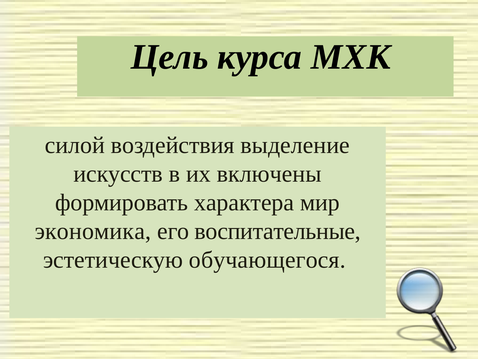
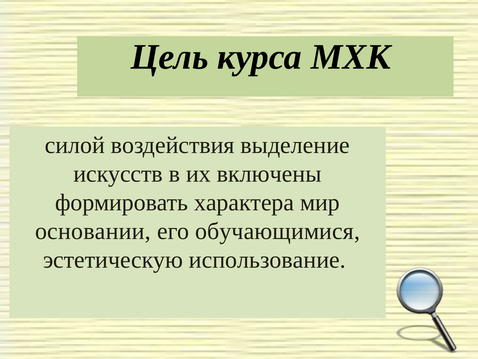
экономика: экономика -> основании
воспитательные: воспитательные -> обучающимися
обучающегося: обучающегося -> использование
